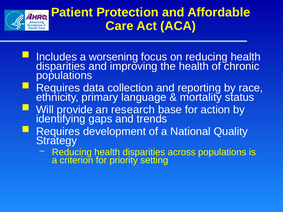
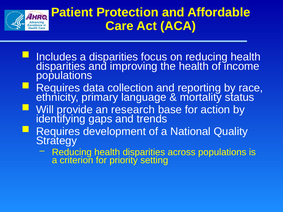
a worsening: worsening -> disparities
chronic: chronic -> income
